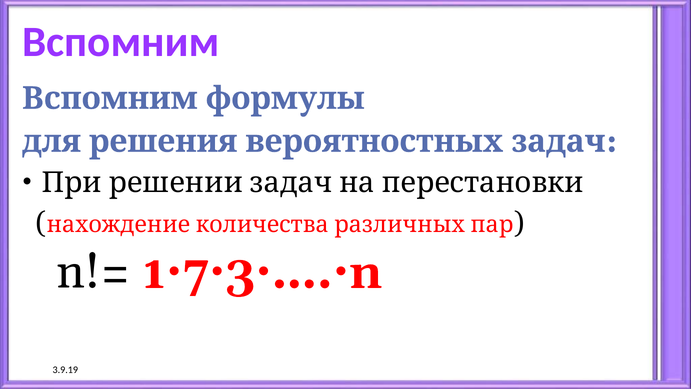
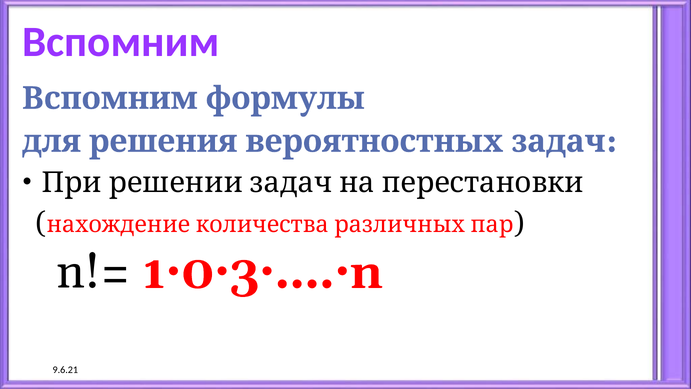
1·7·3·….·n: 1·7·3·….·n -> 1·0·3·….·n
3.9.19: 3.9.19 -> 9.6.21
